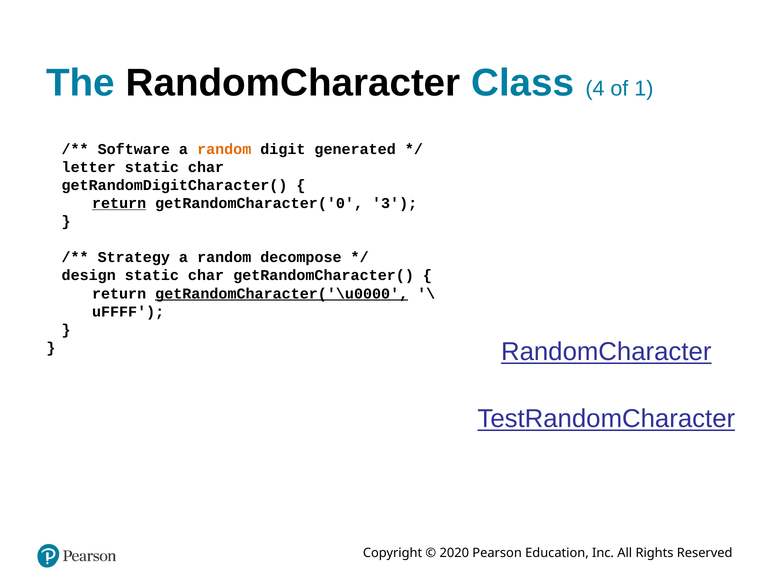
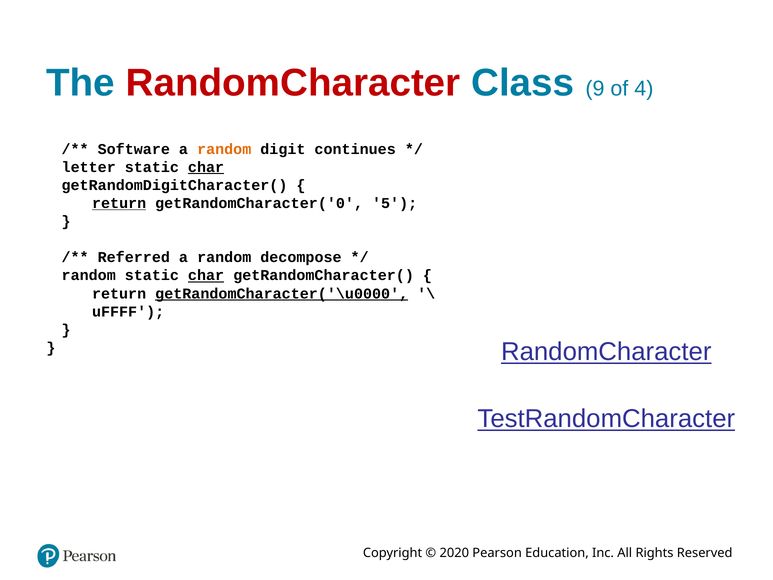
RandomCharacter at (293, 83) colour: black -> red
4: 4 -> 9
1: 1 -> 4
generated: generated -> continues
char at (206, 167) underline: none -> present
3: 3 -> 5
Strategy: Strategy -> Referred
design at (89, 275): design -> random
char at (206, 275) underline: none -> present
